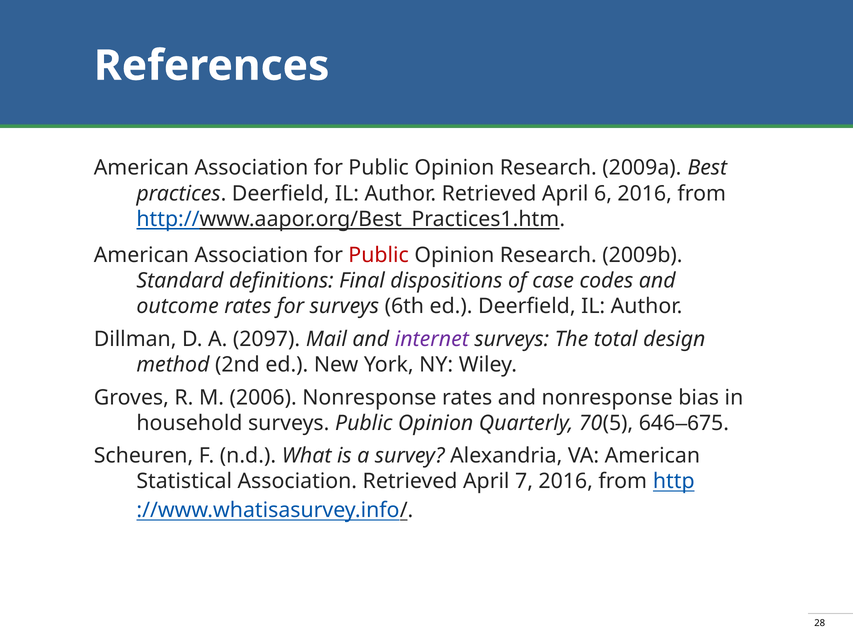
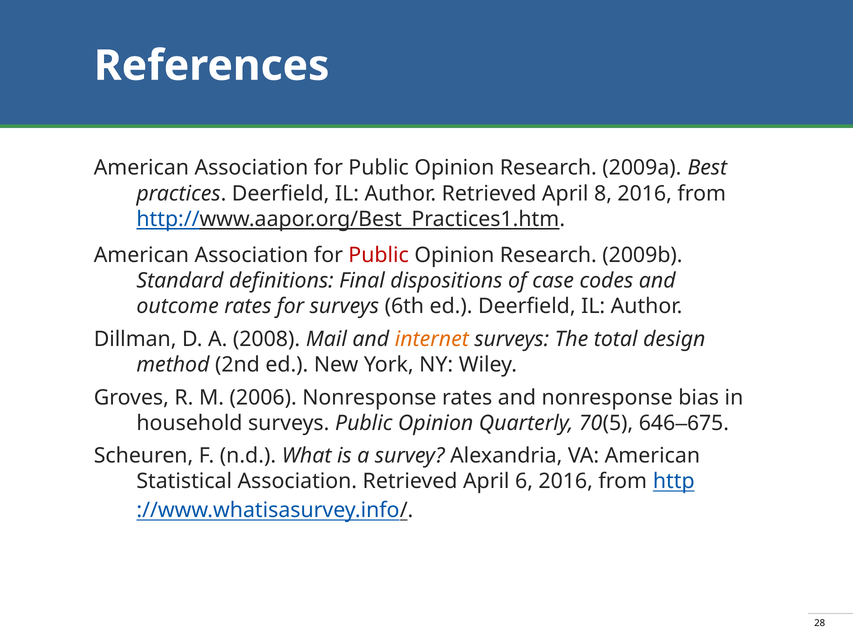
6: 6 -> 8
2097: 2097 -> 2008
internet colour: purple -> orange
7: 7 -> 6
